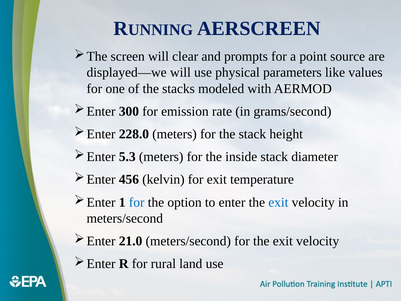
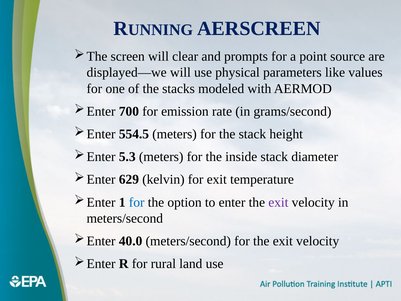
300: 300 -> 700
228.0: 228.0 -> 554.5
456: 456 -> 629
exit at (278, 202) colour: blue -> purple
21.0: 21.0 -> 40.0
